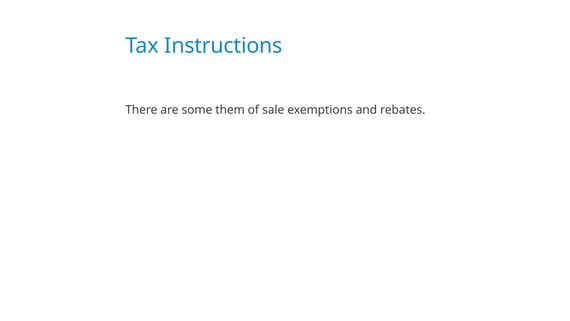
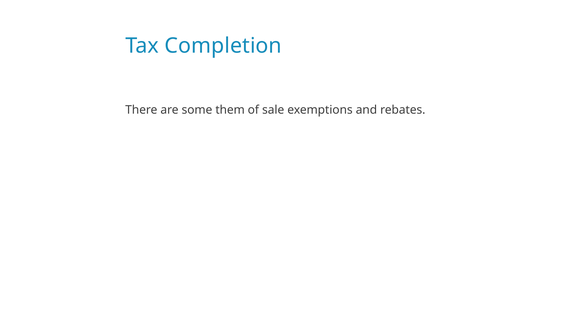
Instructions: Instructions -> Completion
